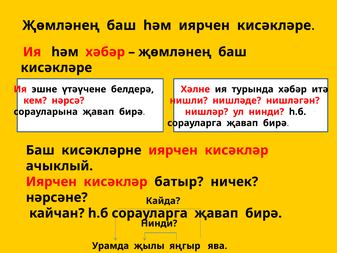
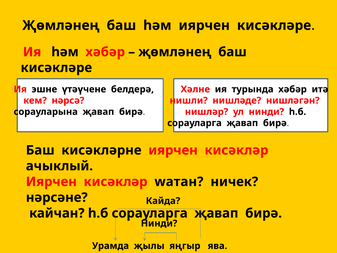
батыр: батыр -> wатан
